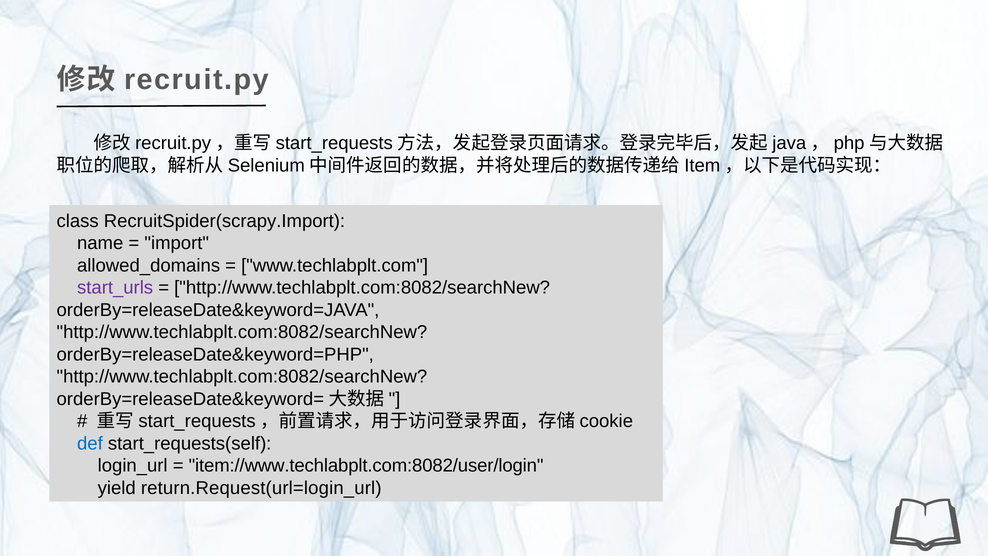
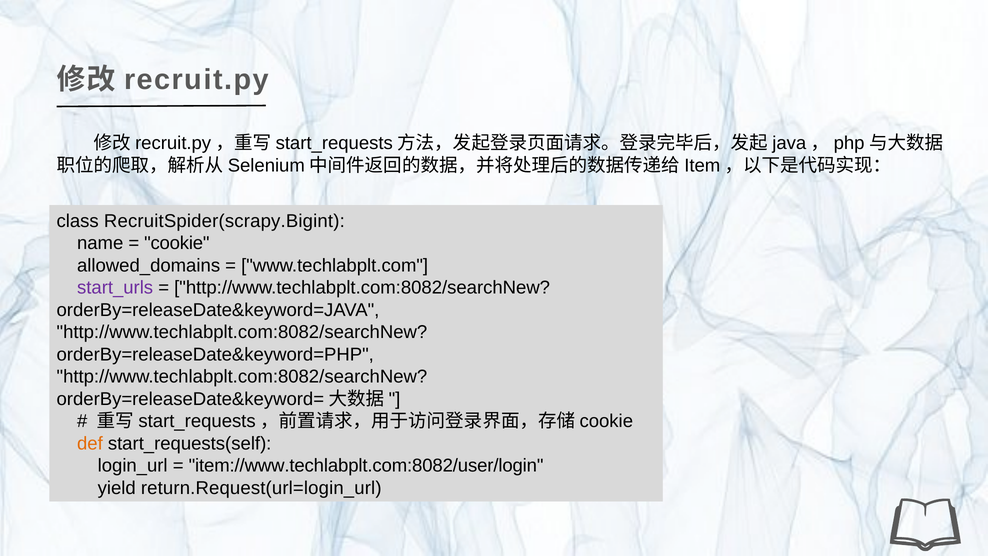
RecruitSpider(scrapy.Import: RecruitSpider(scrapy.Import -> RecruitSpider(scrapy.Bigint
import: import -> cookie
def colour: blue -> orange
